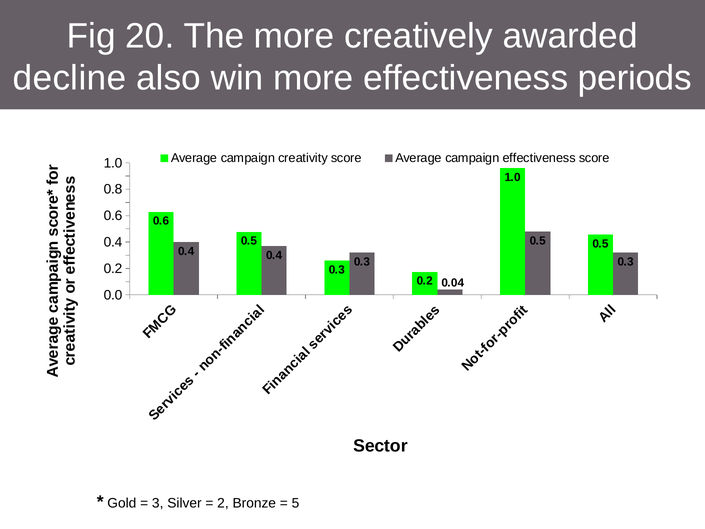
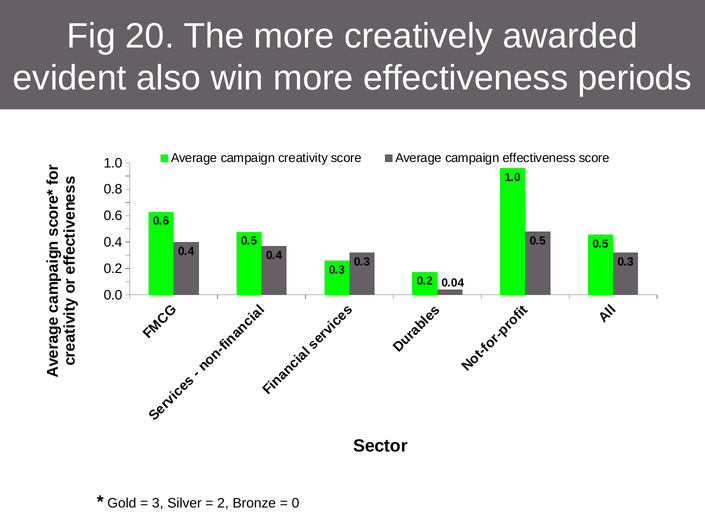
decline: decline -> evident
5: 5 -> 0
